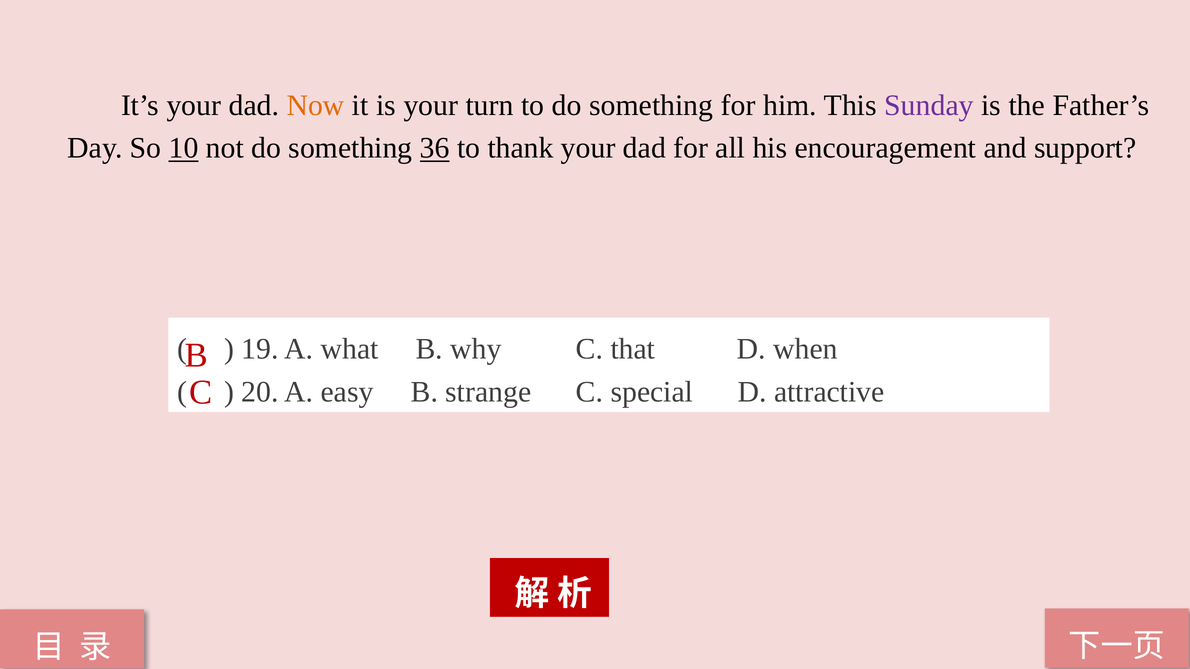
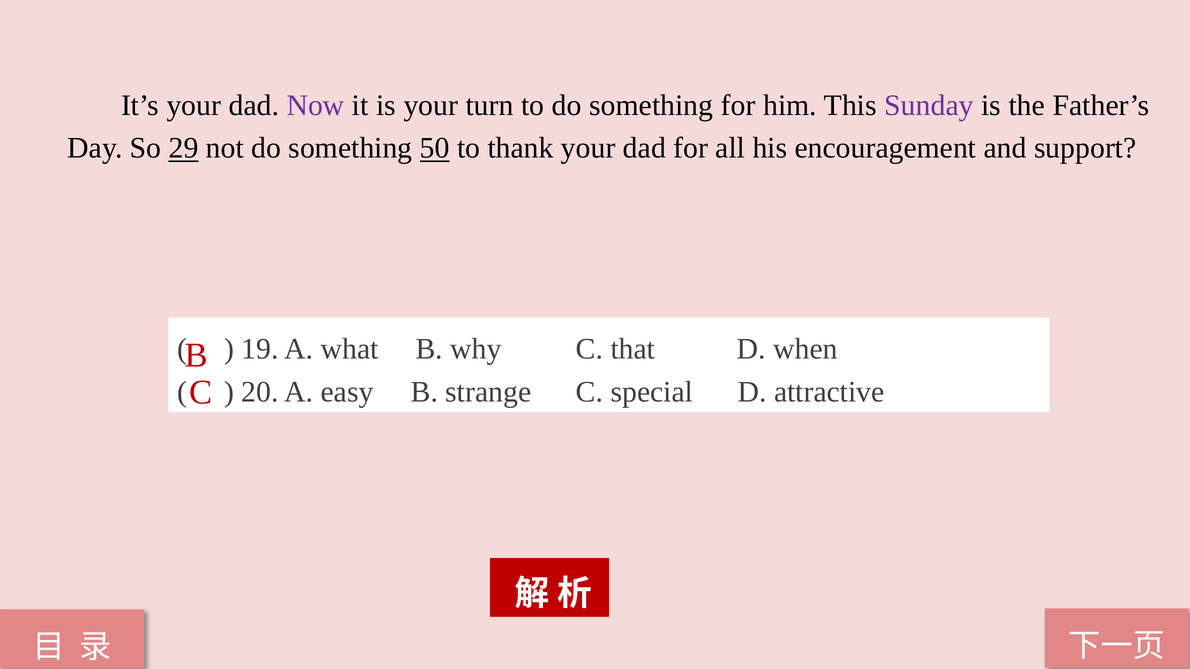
Now colour: orange -> purple
10: 10 -> 29
36: 36 -> 50
